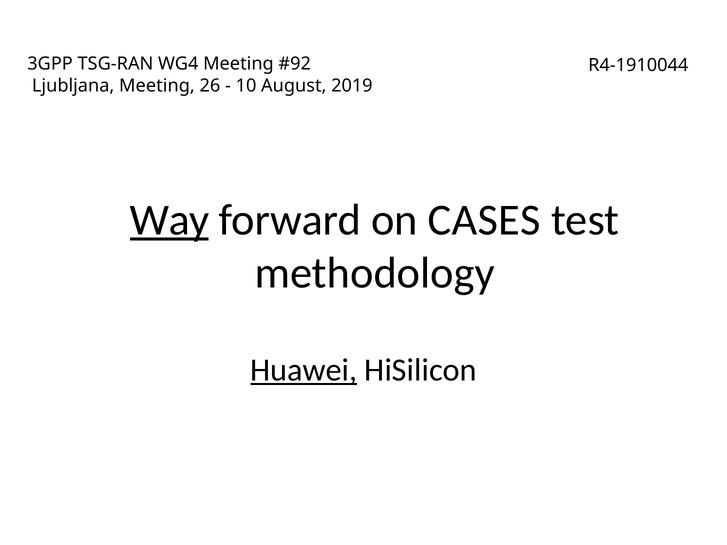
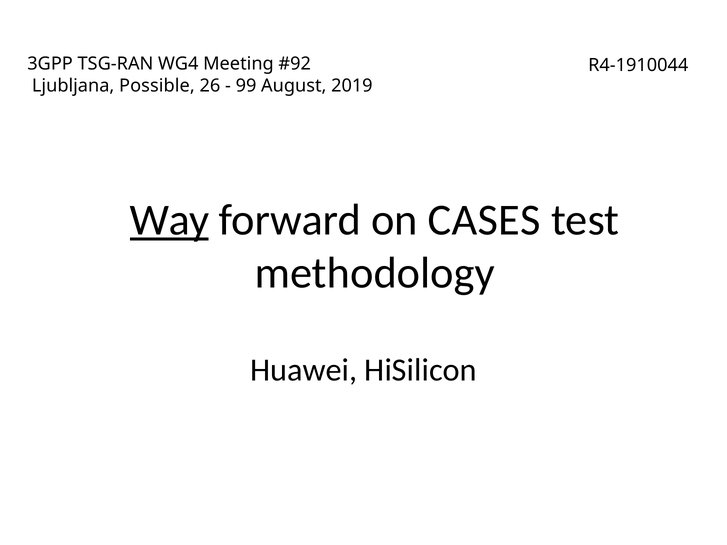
Ljubljana Meeting: Meeting -> Possible
10: 10 -> 99
Huawei underline: present -> none
